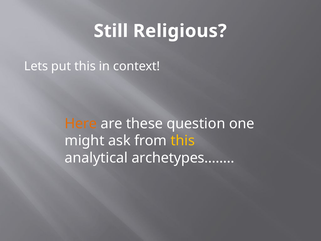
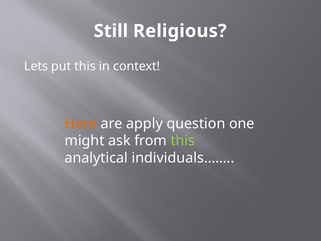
these: these -> apply
this at (183, 141) colour: yellow -> light green
archetypes……: archetypes…… -> individuals……
